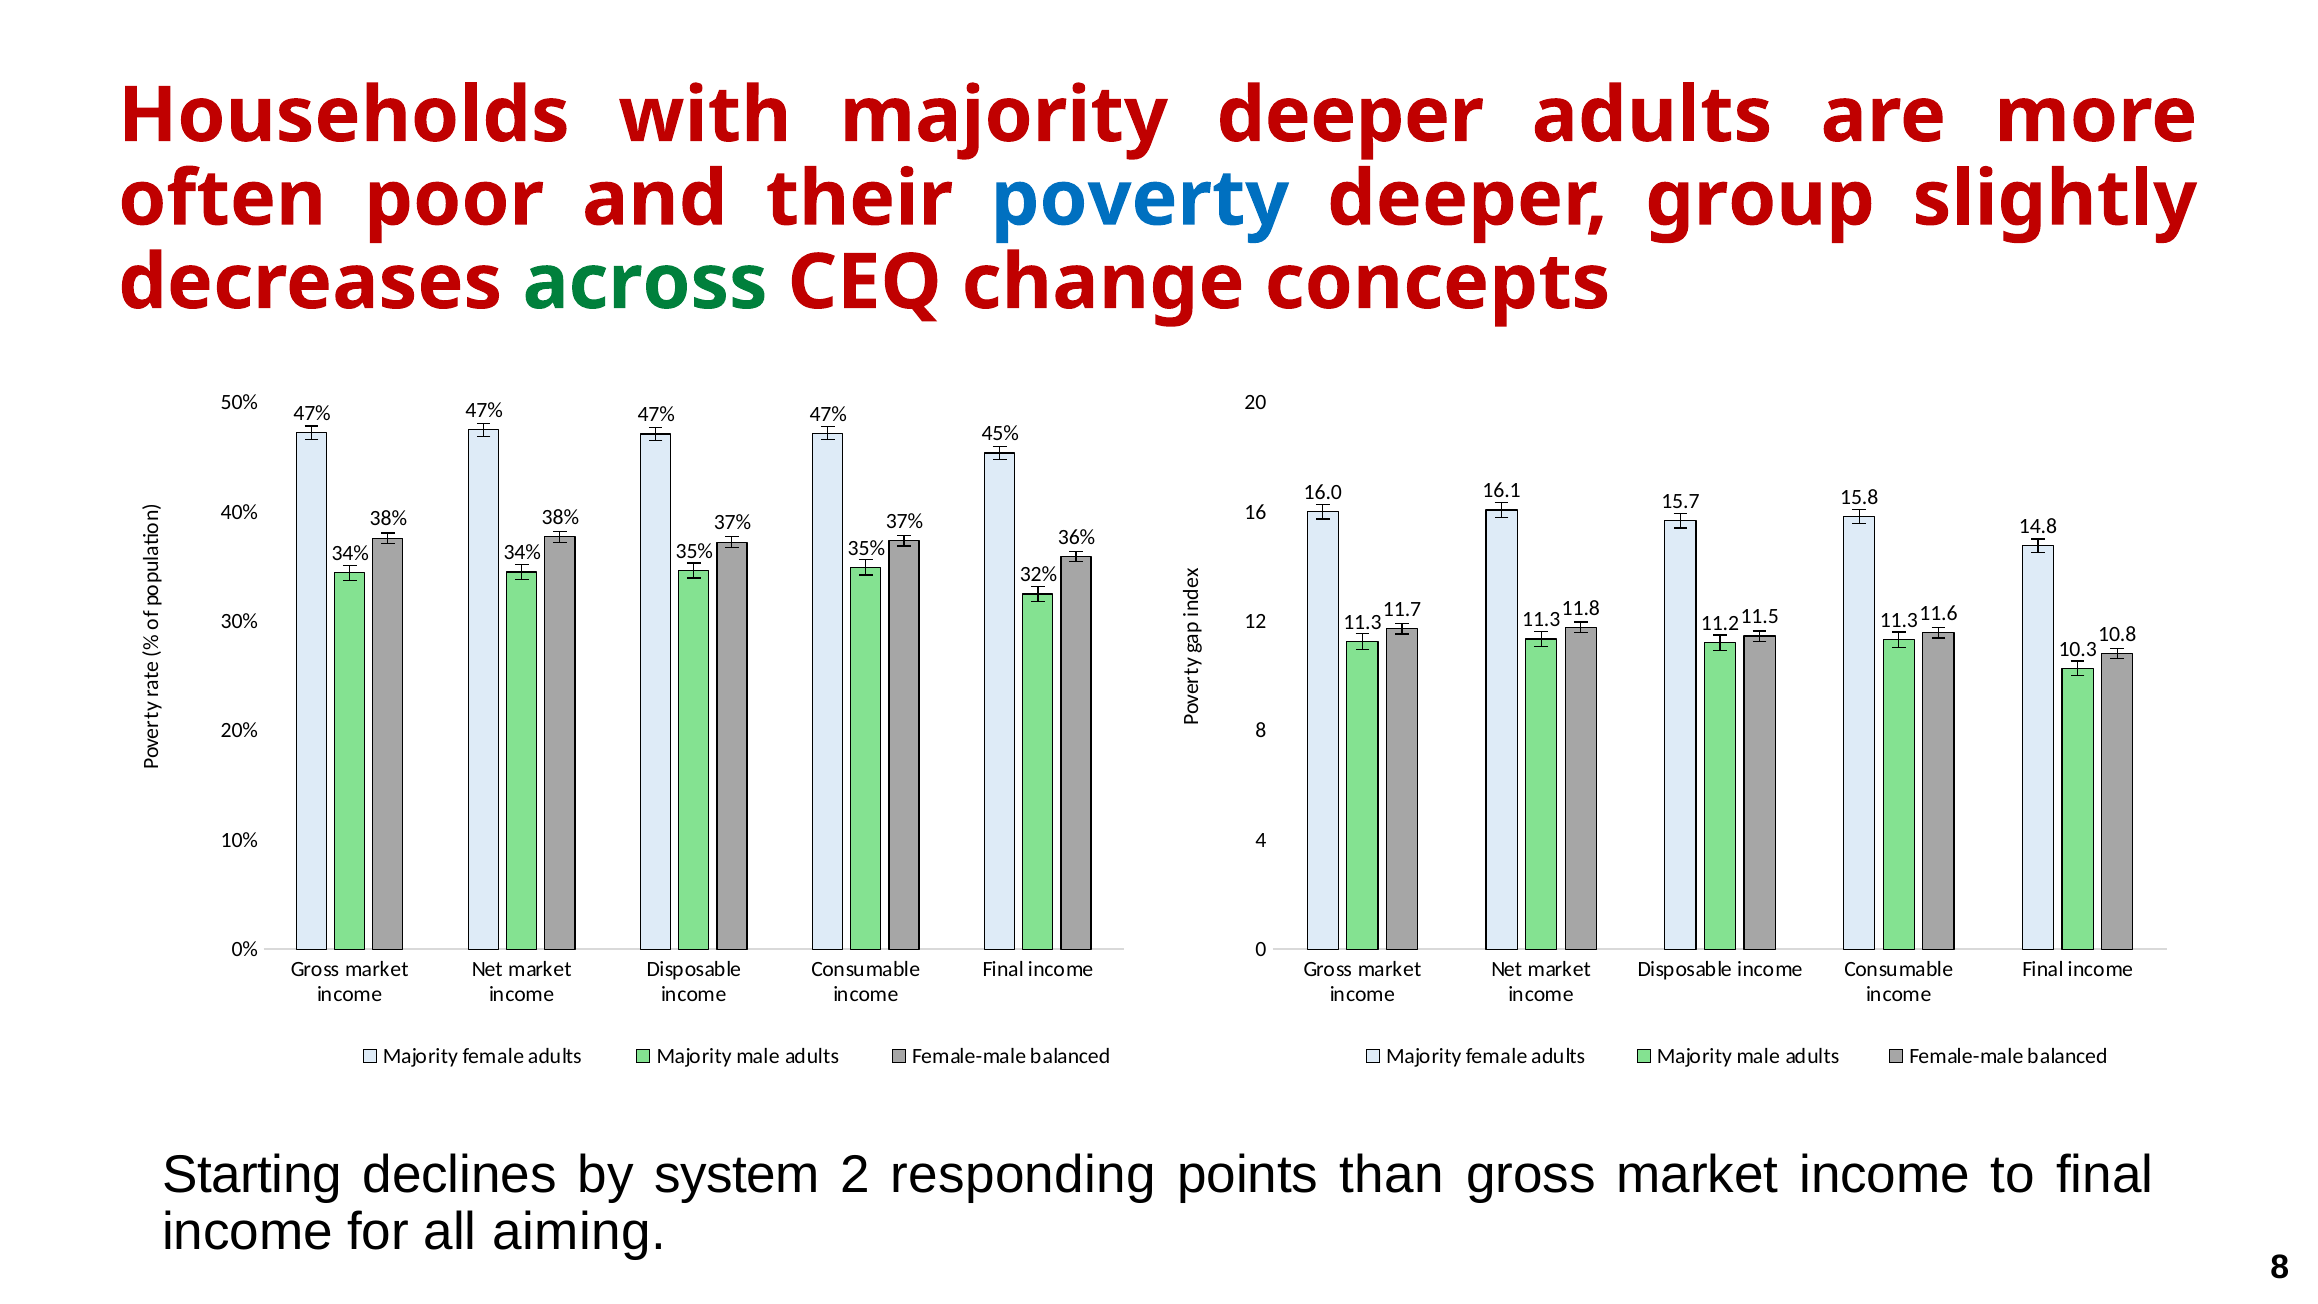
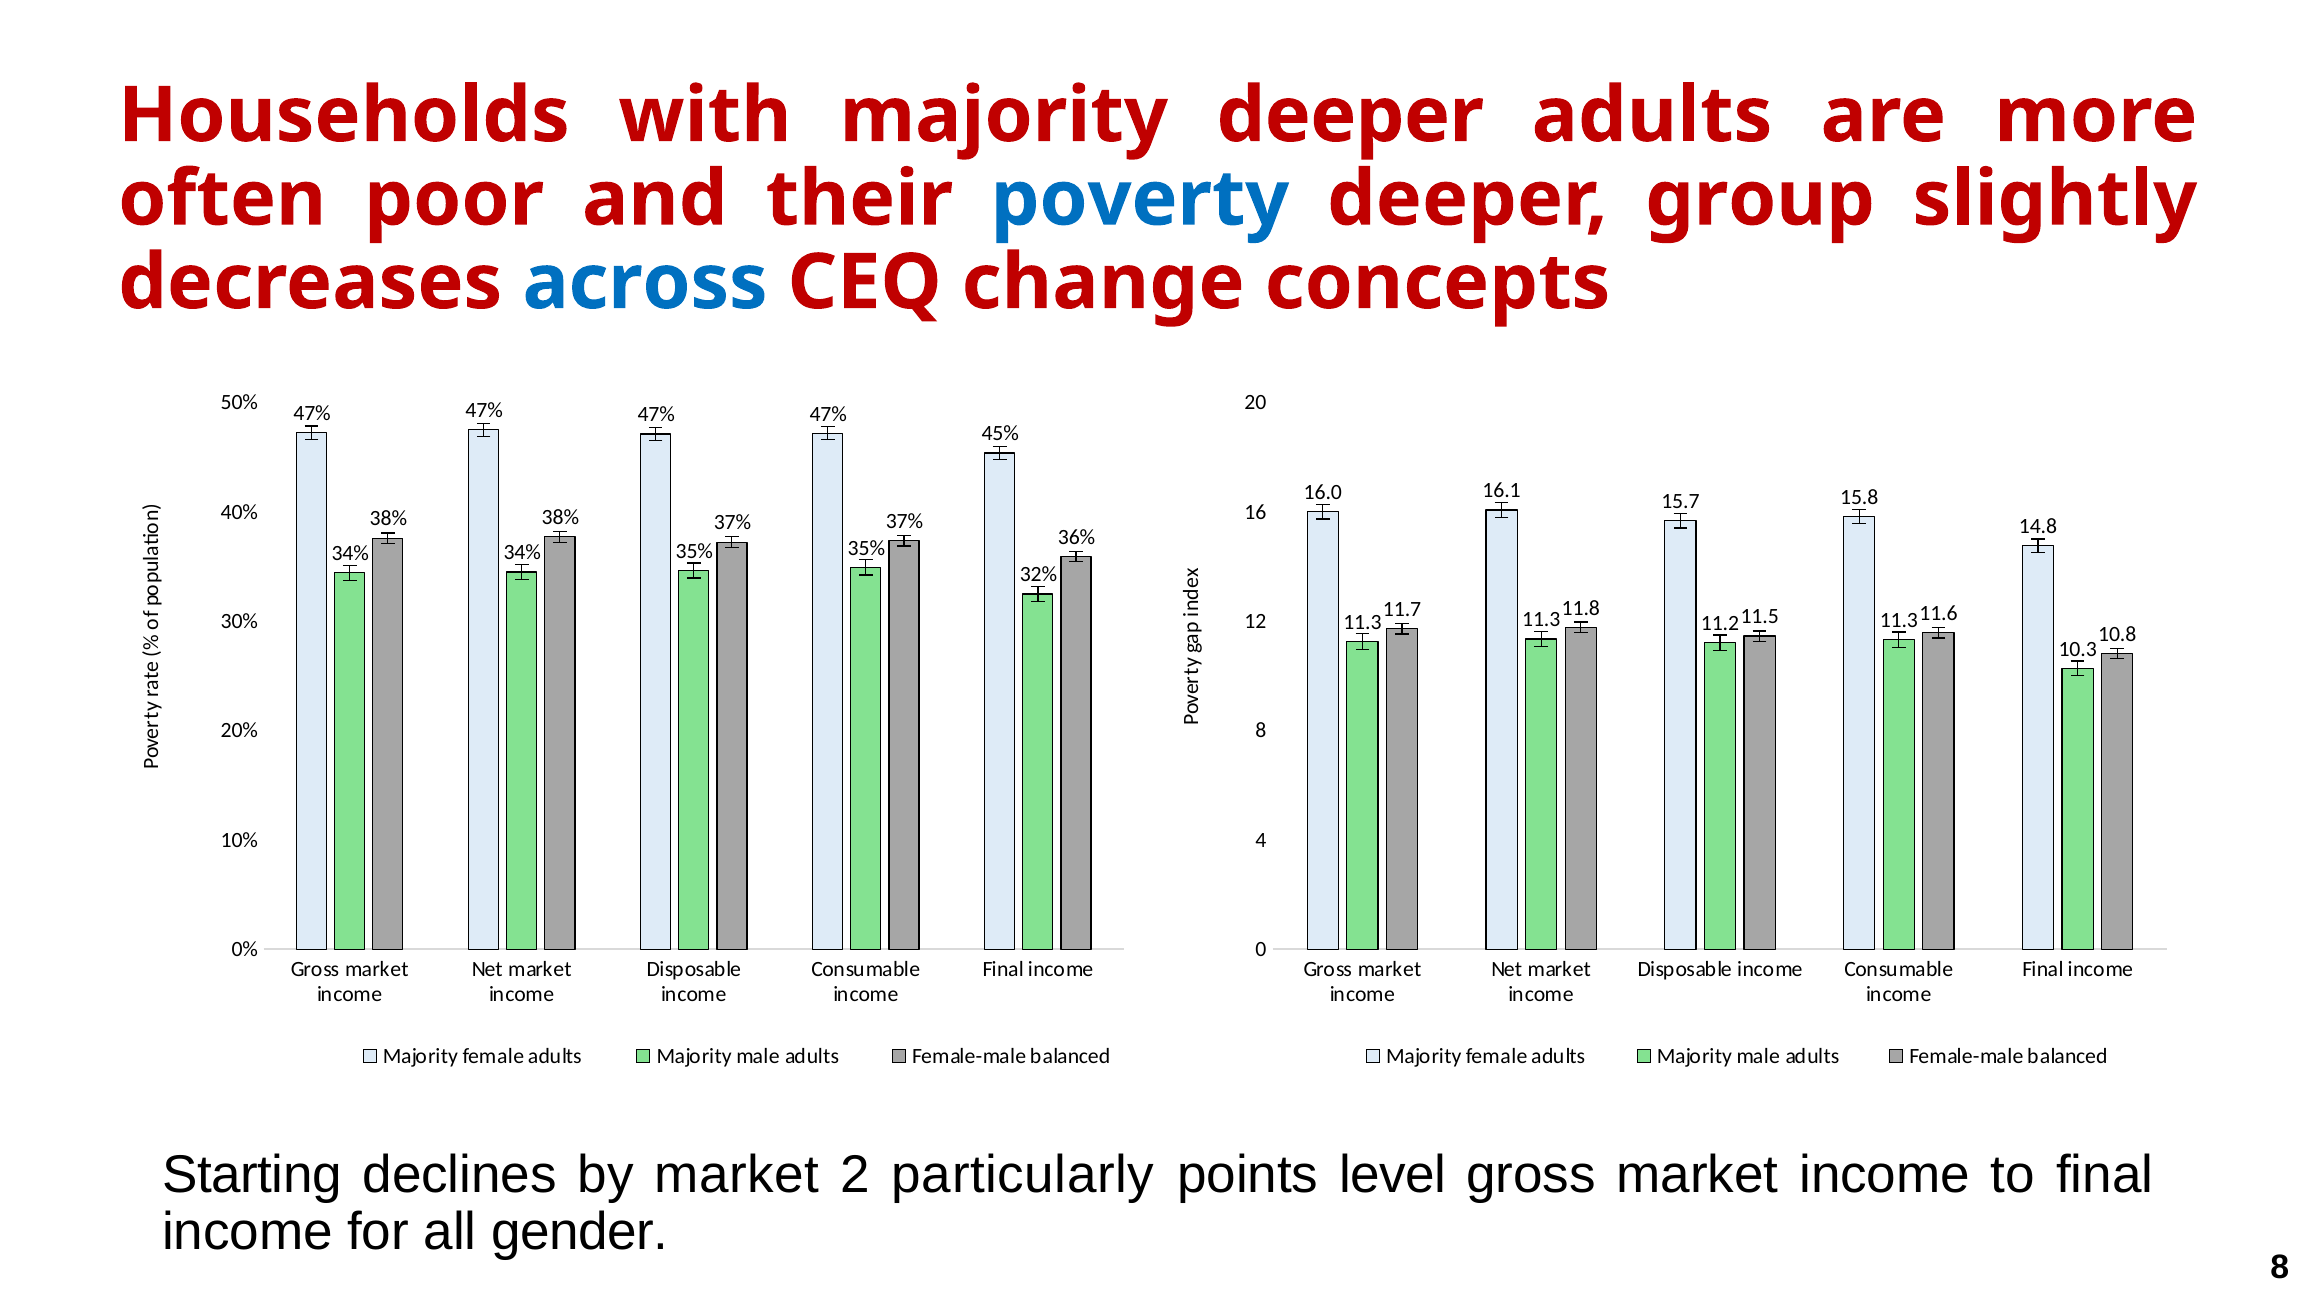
across colour: green -> blue
by system: system -> market
responding: responding -> particularly
than: than -> level
aiming: aiming -> gender
